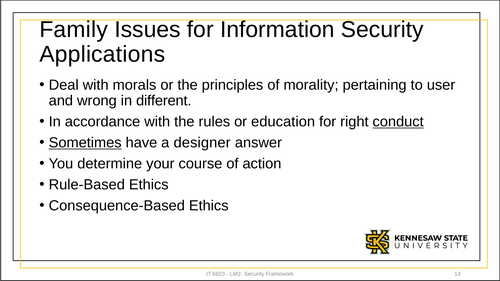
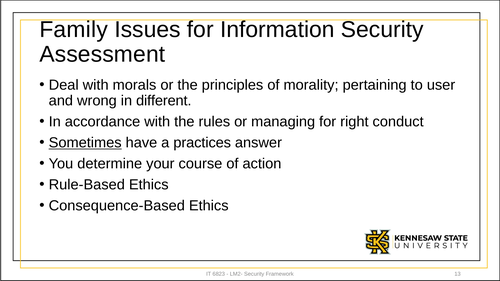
Applications: Applications -> Assessment
education: education -> managing
conduct underline: present -> none
designer: designer -> practices
